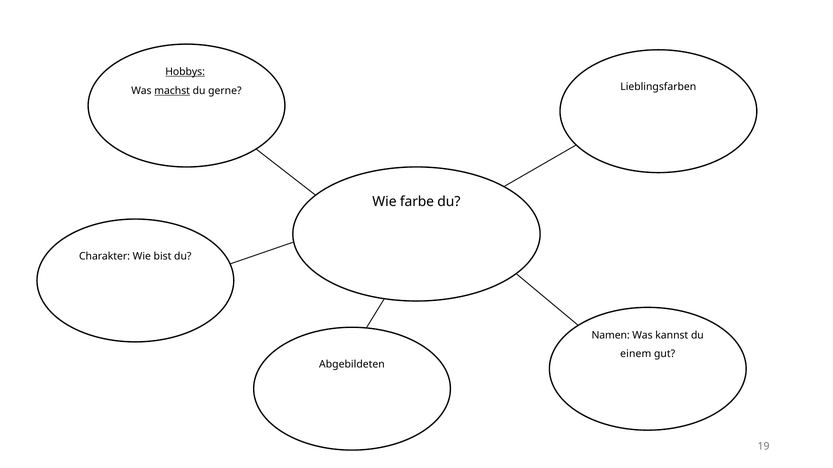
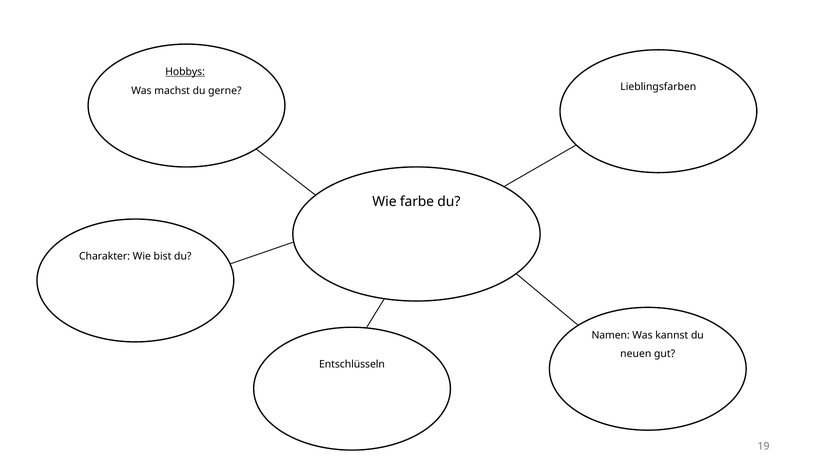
machst underline: present -> none
einem: einem -> neuen
Abgebildeten: Abgebildeten -> Entschlüsseln
